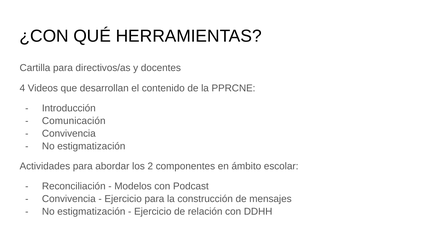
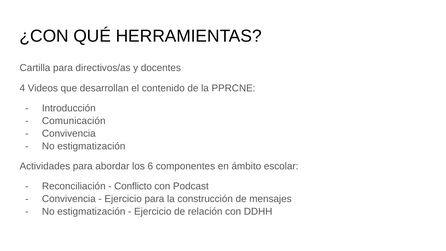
2: 2 -> 6
Modelos: Modelos -> Conflicto
